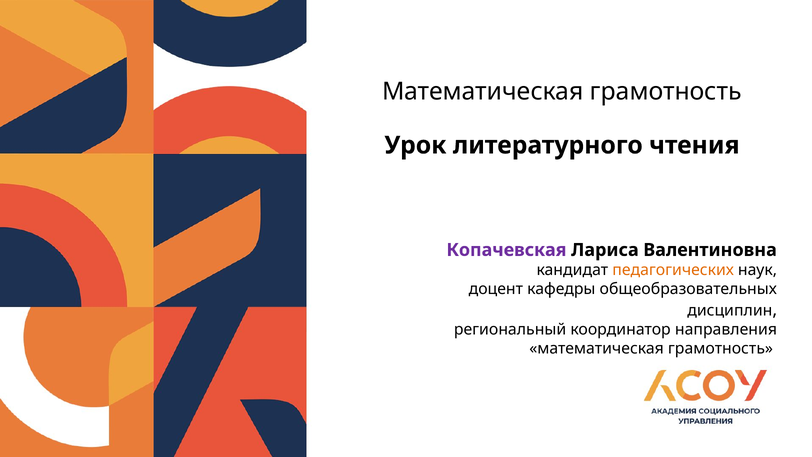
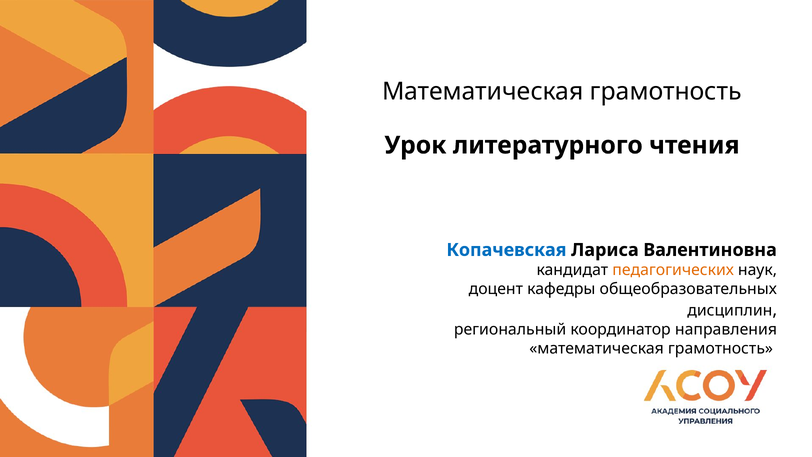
Копачевская colour: purple -> blue
